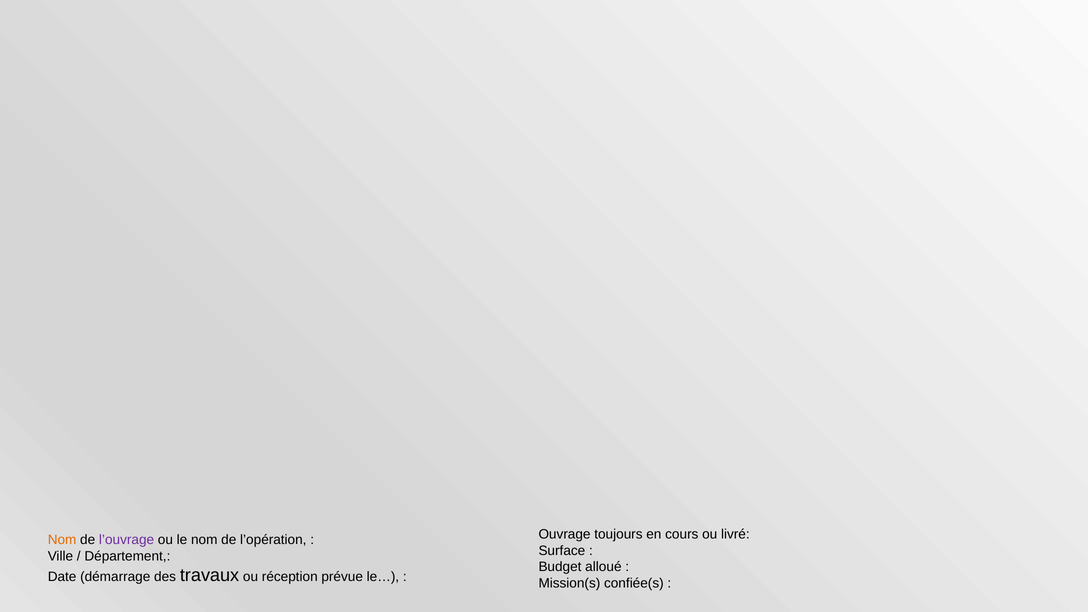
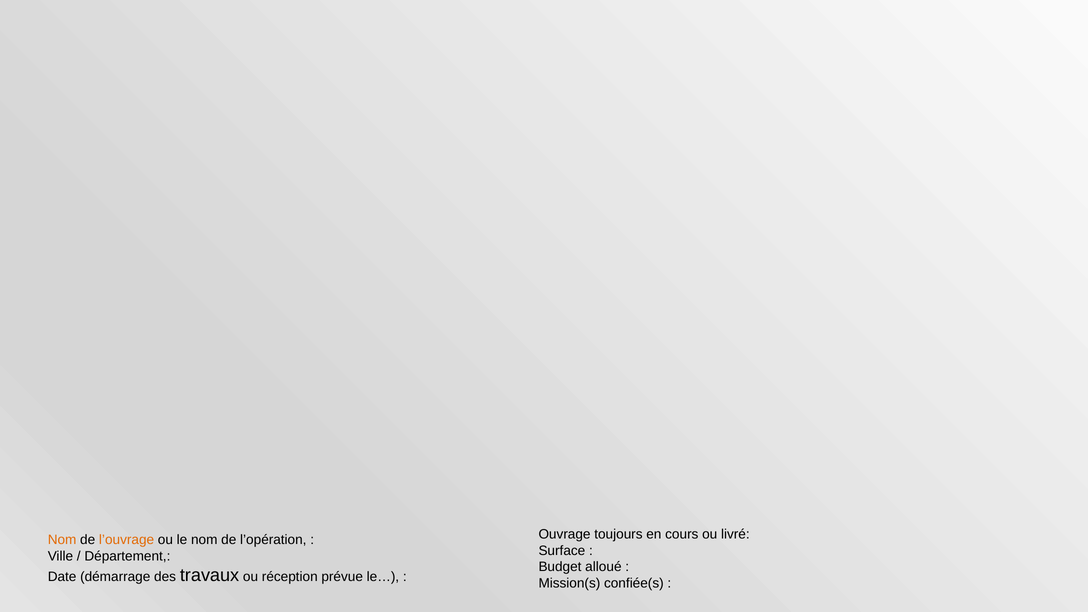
l’ouvrage colour: purple -> orange
